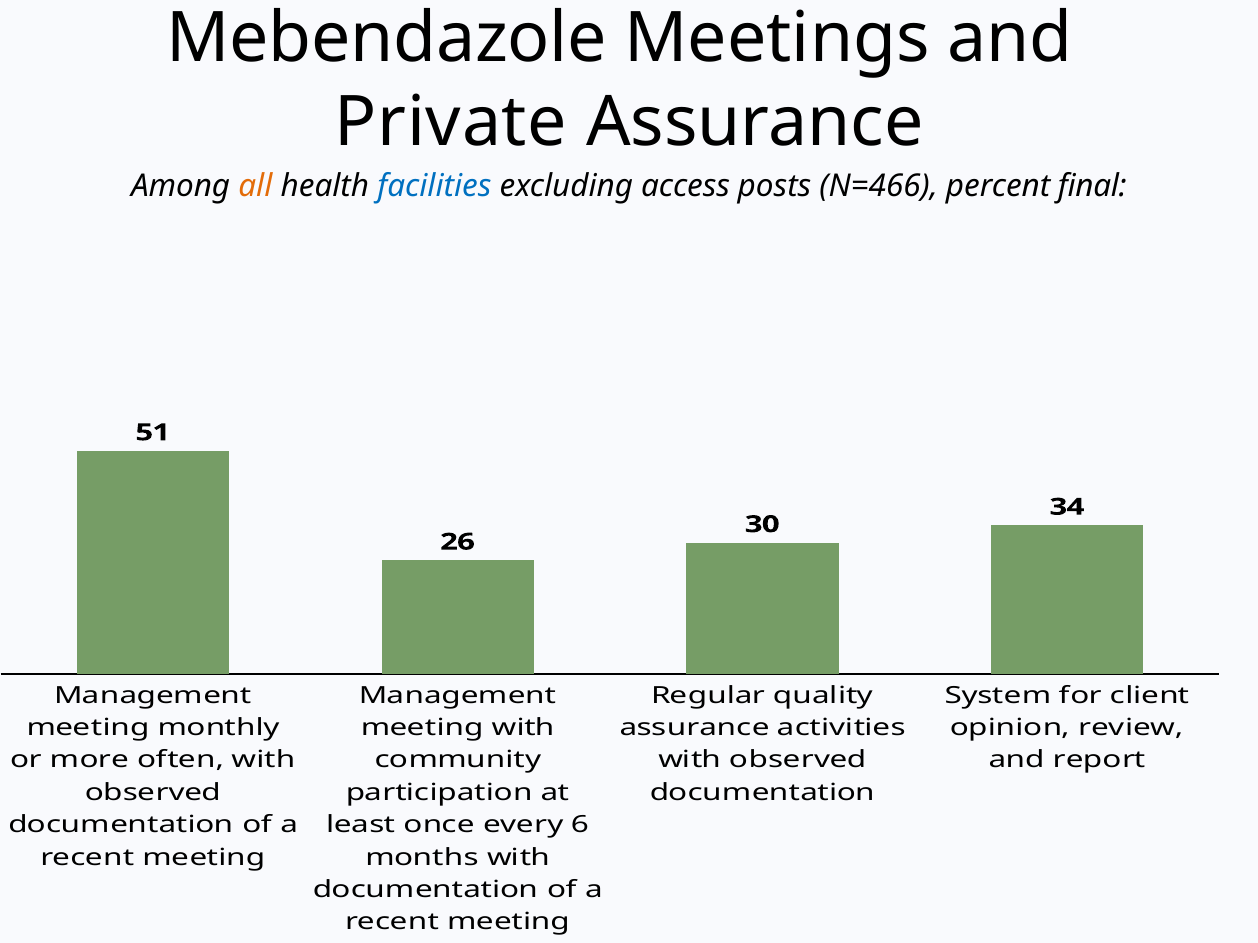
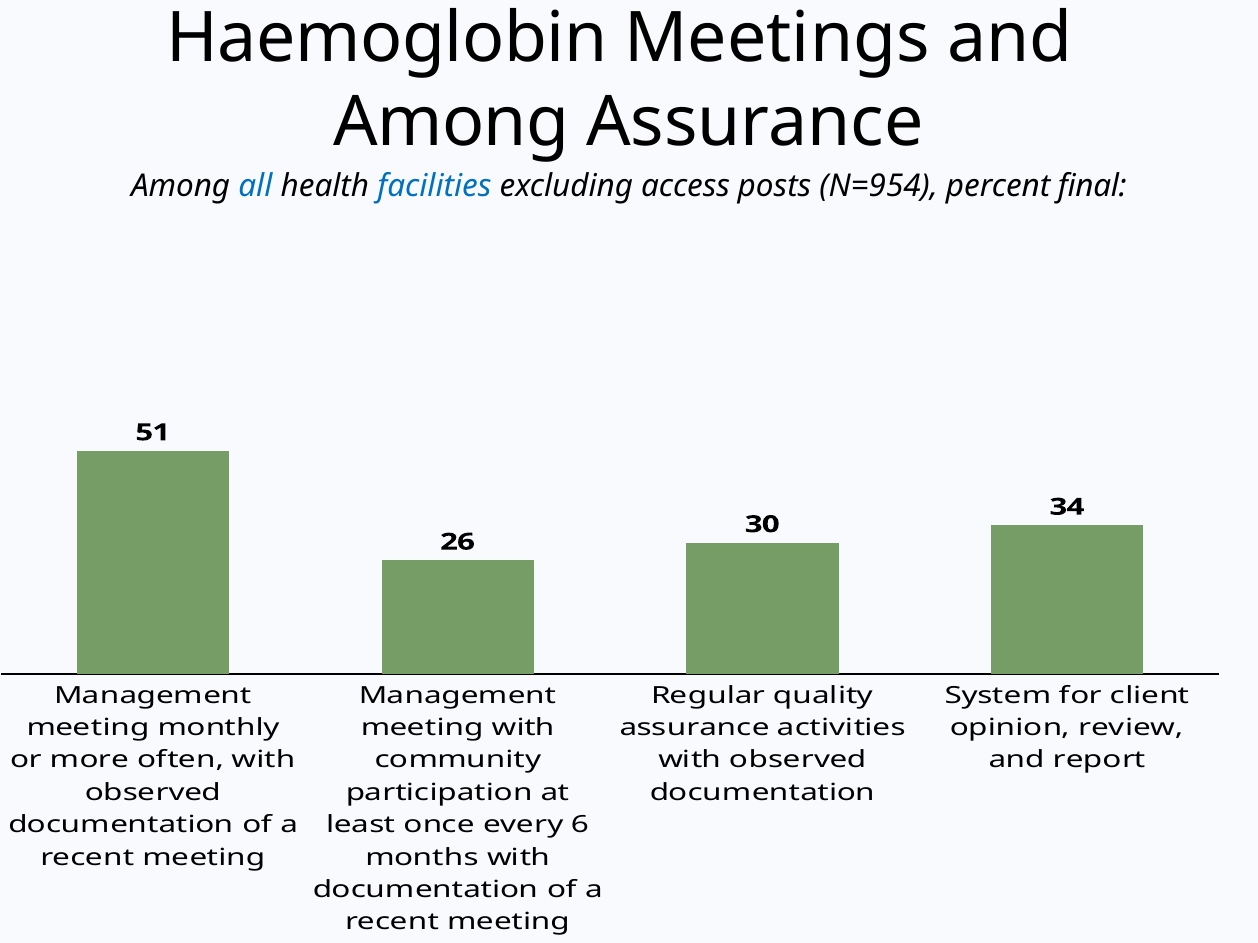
Mebendazole: Mebendazole -> Haemoglobin
Private at (451, 122): Private -> Among
all colour: orange -> blue
N=466: N=466 -> N=954
